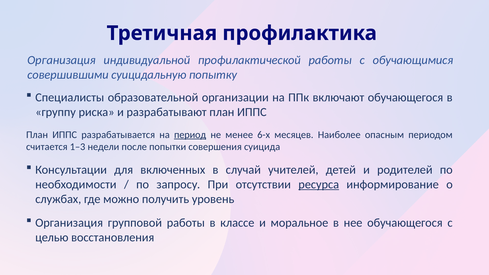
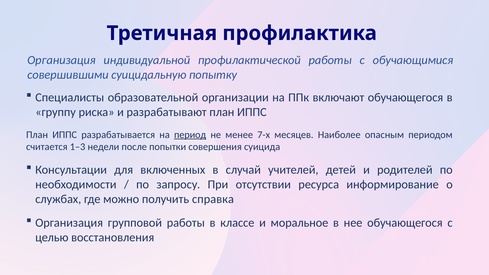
6-х: 6-х -> 7-х
ресурса underline: present -> none
уровень: уровень -> справка
